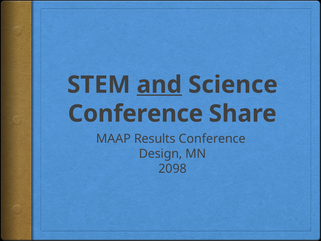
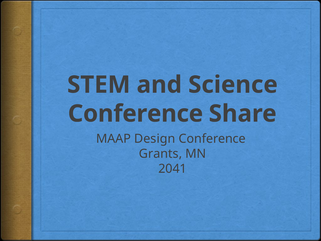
and underline: present -> none
Results: Results -> Design
Design: Design -> Grants
2098: 2098 -> 2041
